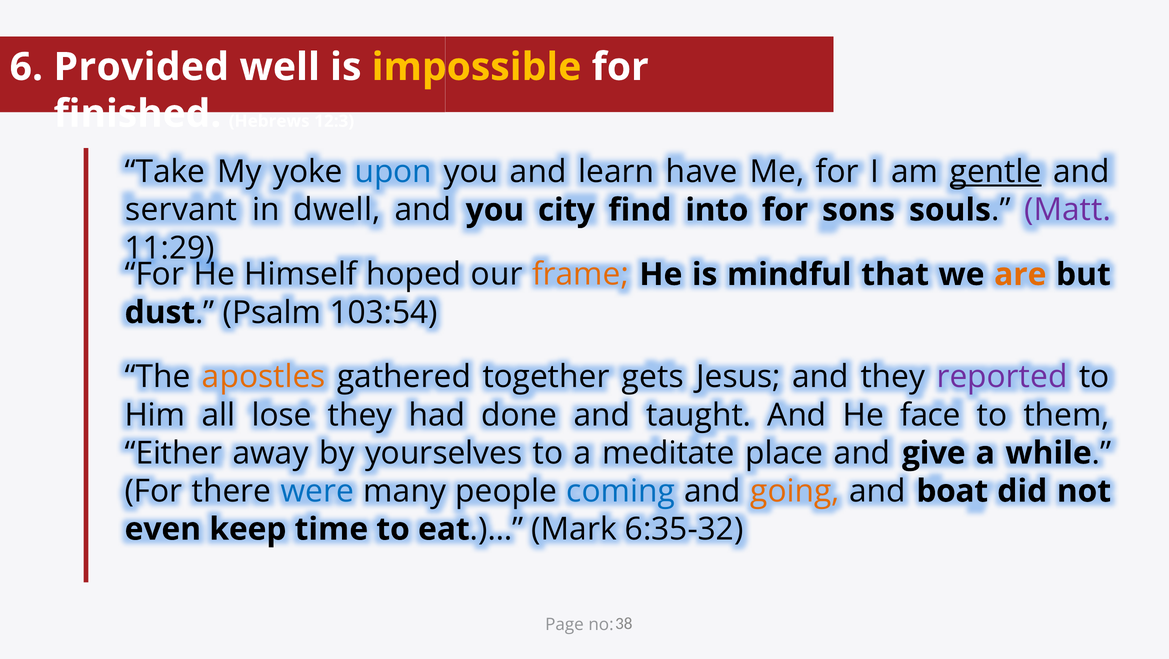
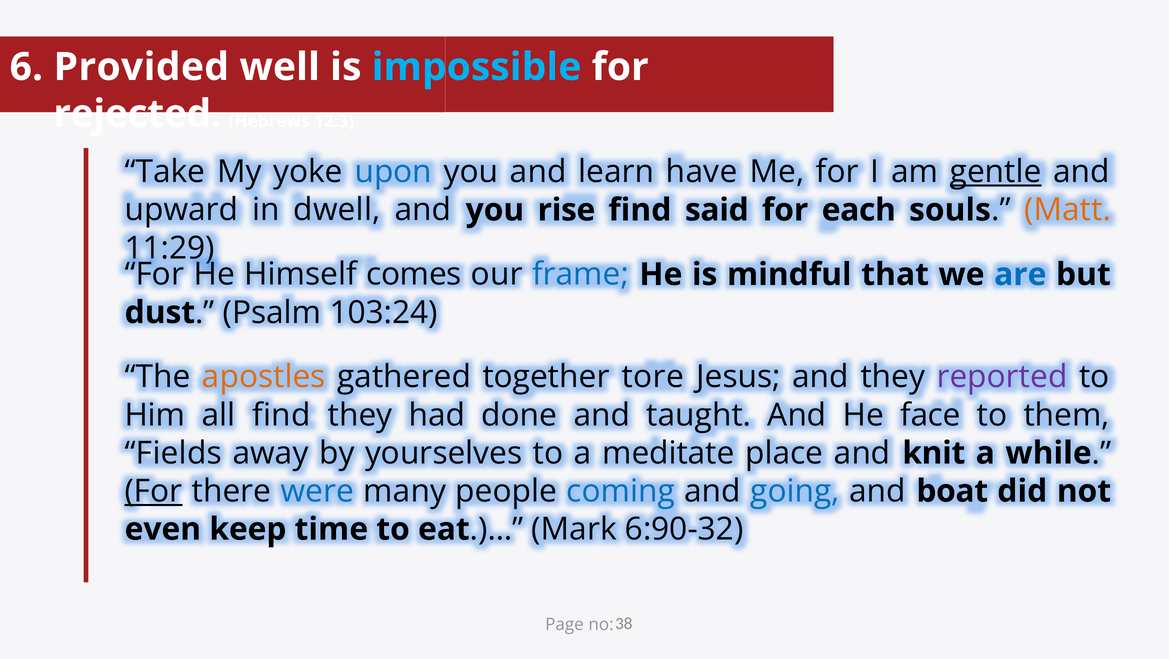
impossible colour: yellow -> light blue
finished: finished -> rejected
servant: servant -> upward
city: city -> rise
into: into -> said
sons: sons -> each
Matt colour: purple -> orange
hoped: hoped -> comes
frame colour: orange -> blue
are colour: orange -> blue
103:54: 103:54 -> 103:24
gets: gets -> tore
all lose: lose -> find
Either: Either -> Fields
give: give -> knit
For at (154, 491) underline: none -> present
going colour: orange -> blue
6:35-32: 6:35-32 -> 6:90-32
